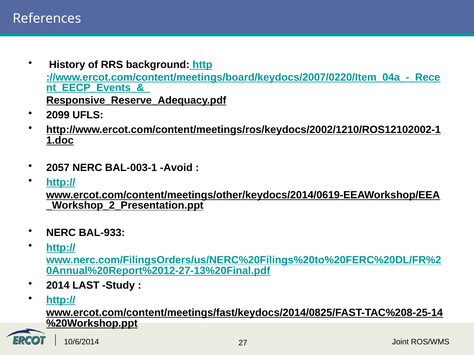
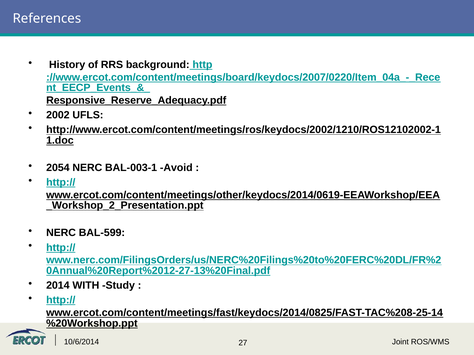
2099: 2099 -> 2002
2057: 2057 -> 2054
BAL-933: BAL-933 -> BAL-599
LAST: LAST -> WITH
